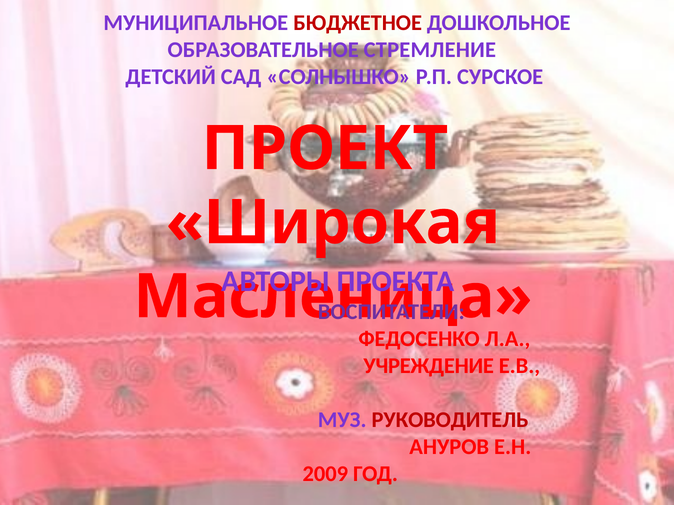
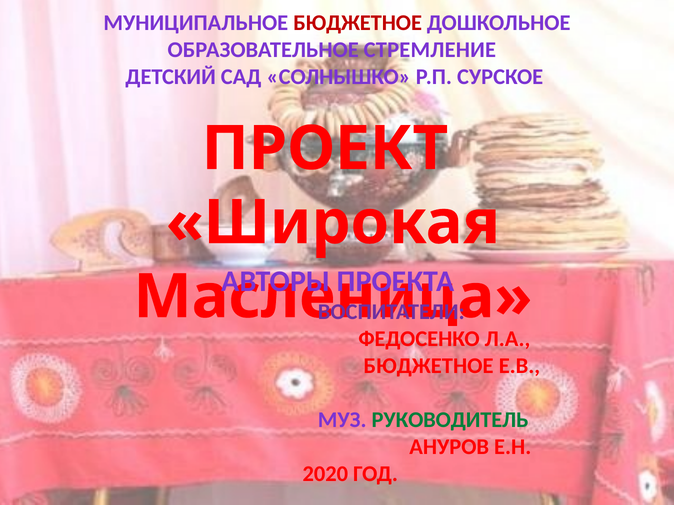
УЧРЕЖДЕНИЕ at (429, 366): УЧРЕЖДЕНИЕ -> БЮДЖЕТНОЕ
РУКОВОДИТЕЛЬ colour: red -> green
2009: 2009 -> 2020
